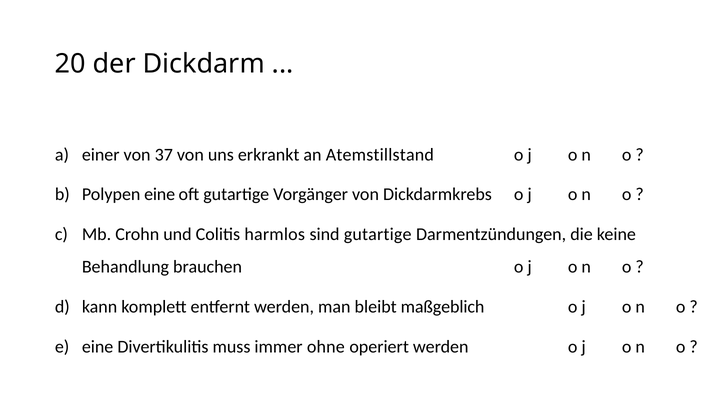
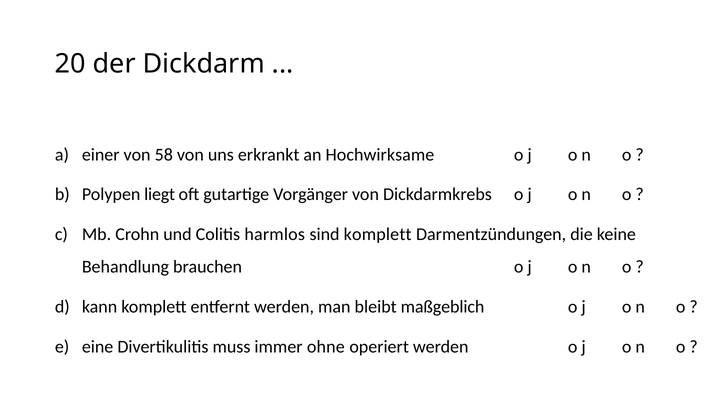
37: 37 -> 58
Atemstillstand: Atemstillstand -> Hochwirksame
Polypen eine: eine -> liegt
sind gutartige: gutartige -> komplett
